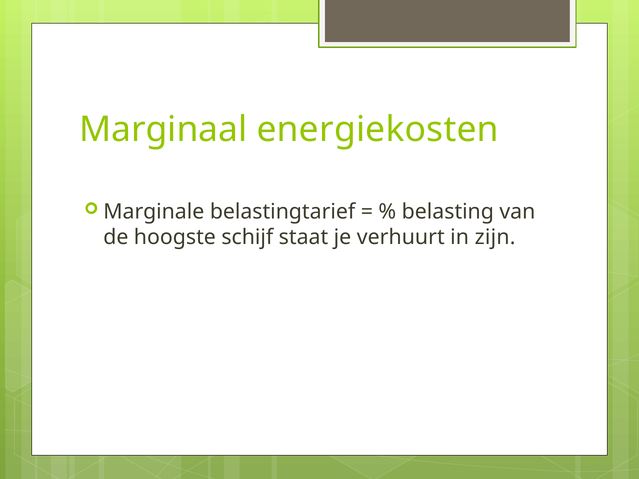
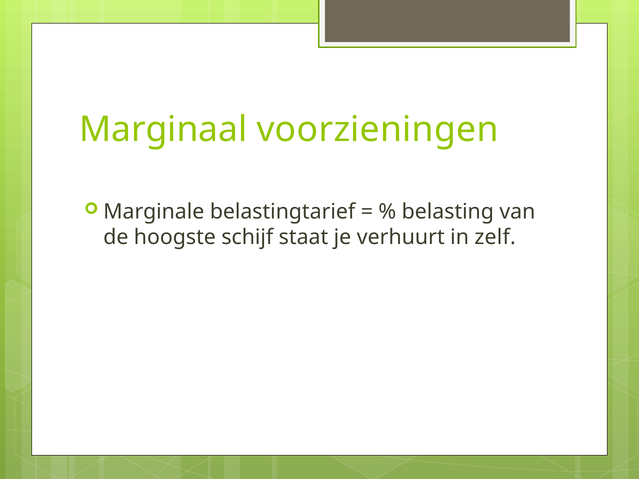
energiekosten: energiekosten -> voorzieningen
zijn: zijn -> zelf
